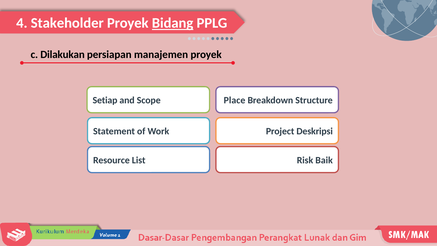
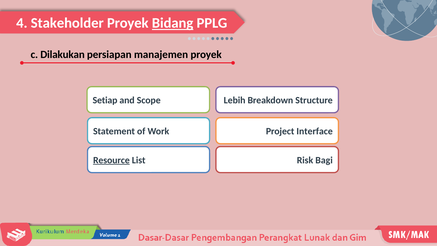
Place: Place -> Lebih
Deskripsi: Deskripsi -> Interface
Resource underline: none -> present
Baik: Baik -> Bagi
